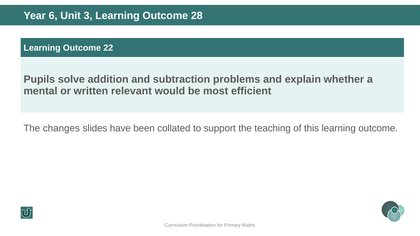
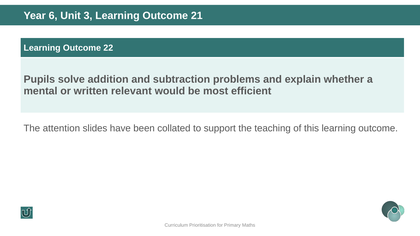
28: 28 -> 21
changes: changes -> attention
